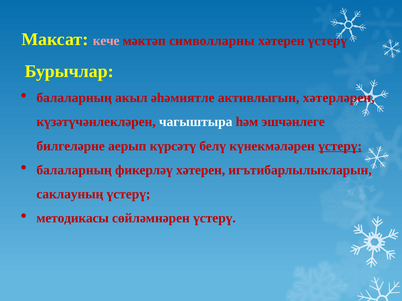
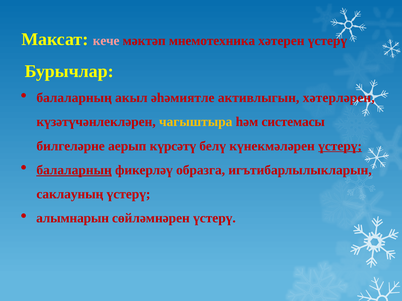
символларны: символларны -> мнемотехника
чагыштыра colour: white -> yellow
эшчәнлеге: эшчәнлеге -> системасы
балаларның at (74, 170) underline: none -> present
фикерләү хәтерен: хәтерен -> образга
методикасы: методикасы -> алымнарын
